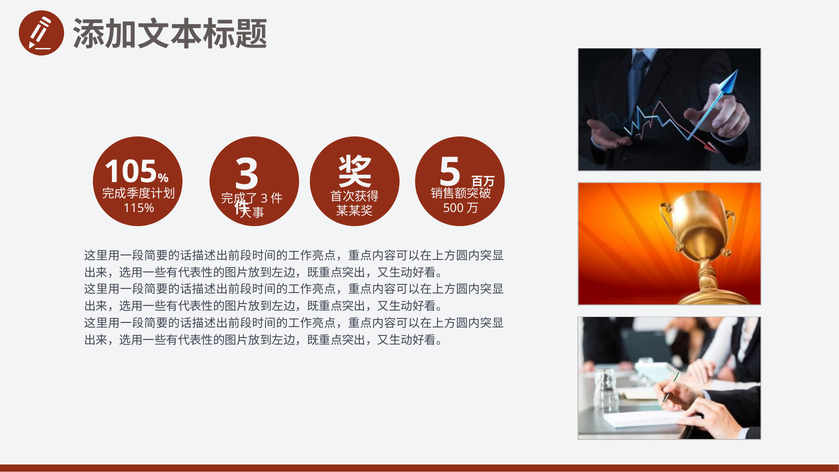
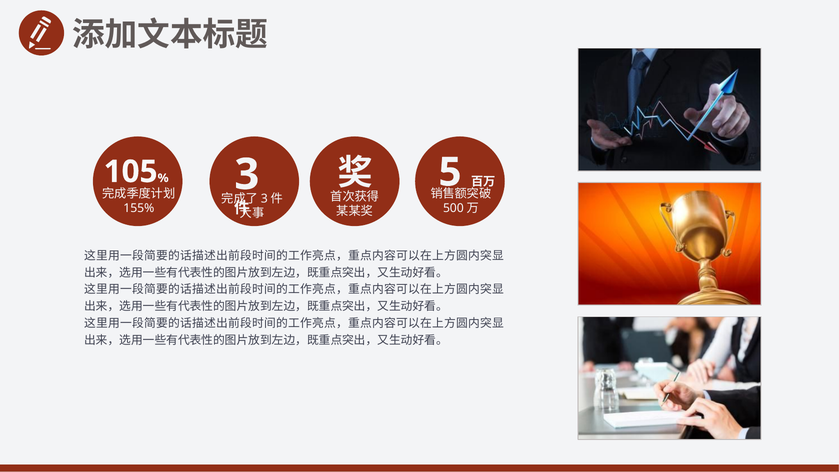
115%: 115% -> 155%
